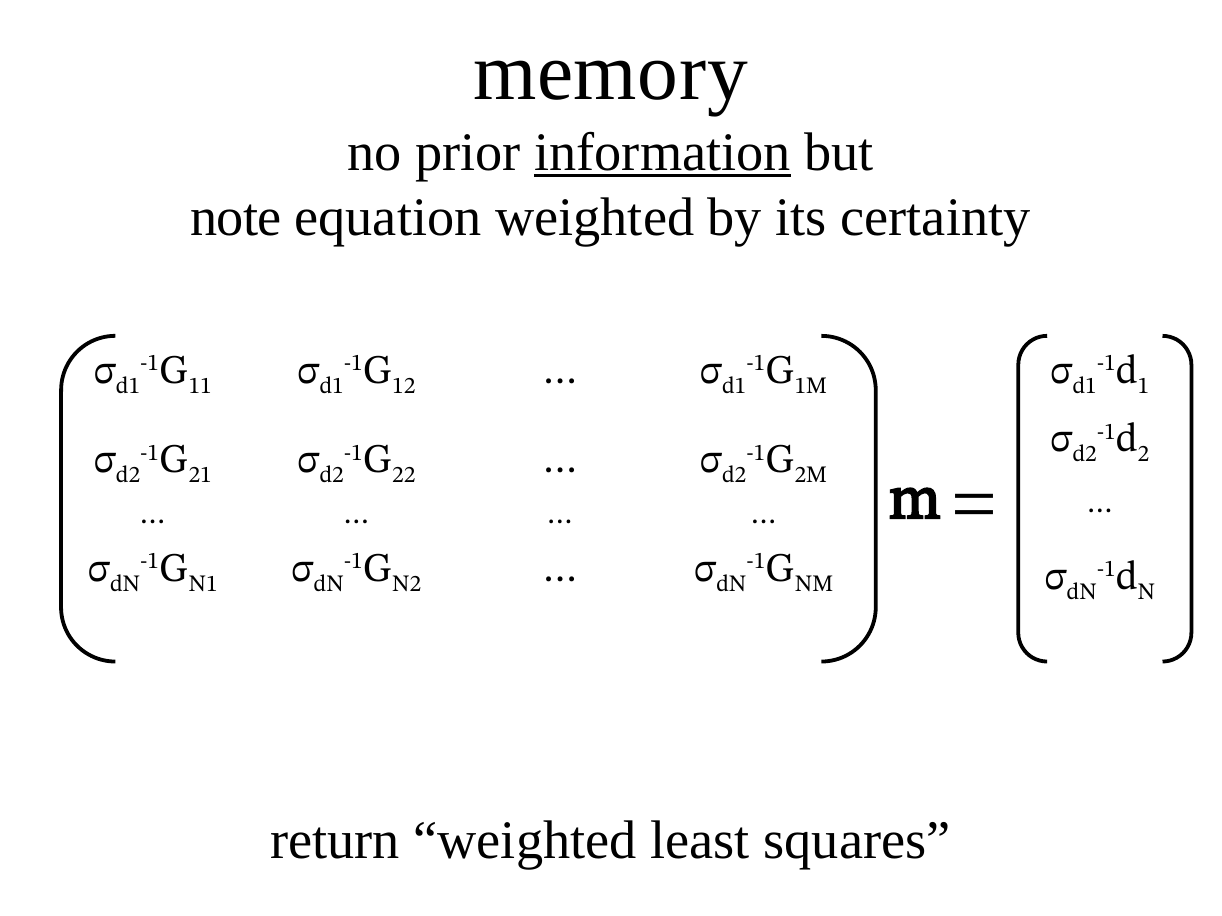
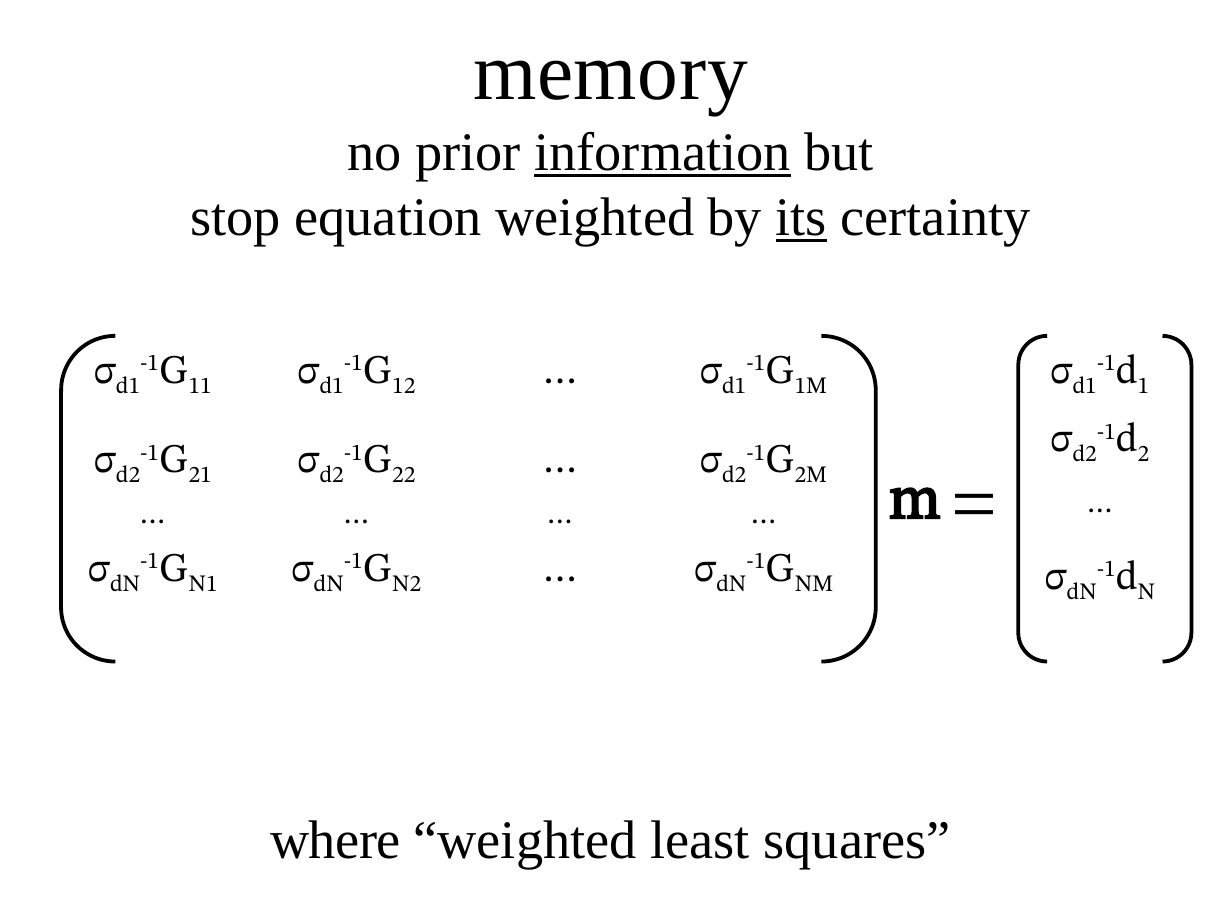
note: note -> stop
its underline: none -> present
return: return -> where
